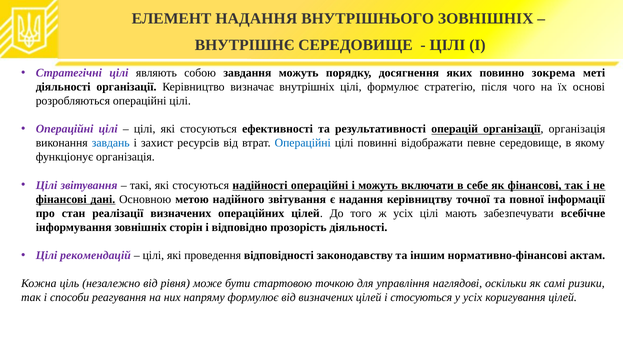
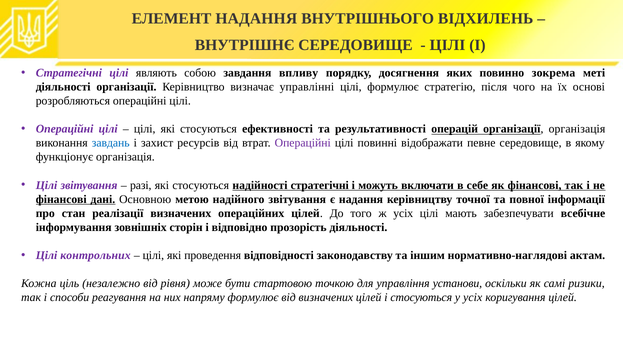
ВНУТРІШНЬОГО ЗОВНІШНІХ: ЗОВНІШНІХ -> ВІДХИЛЕНЬ
завдання можуть: можуть -> впливу
внутрішніх: внутрішніх -> управлінні
Операційні at (303, 143) colour: blue -> purple
такі: такі -> разі
надійності операційні: операційні -> стратегічні
рекомендацій: рекомендацій -> контрольних
нормативно-фінансові: нормативно-фінансові -> нормативно-наглядові
наглядові: наглядові -> установи
